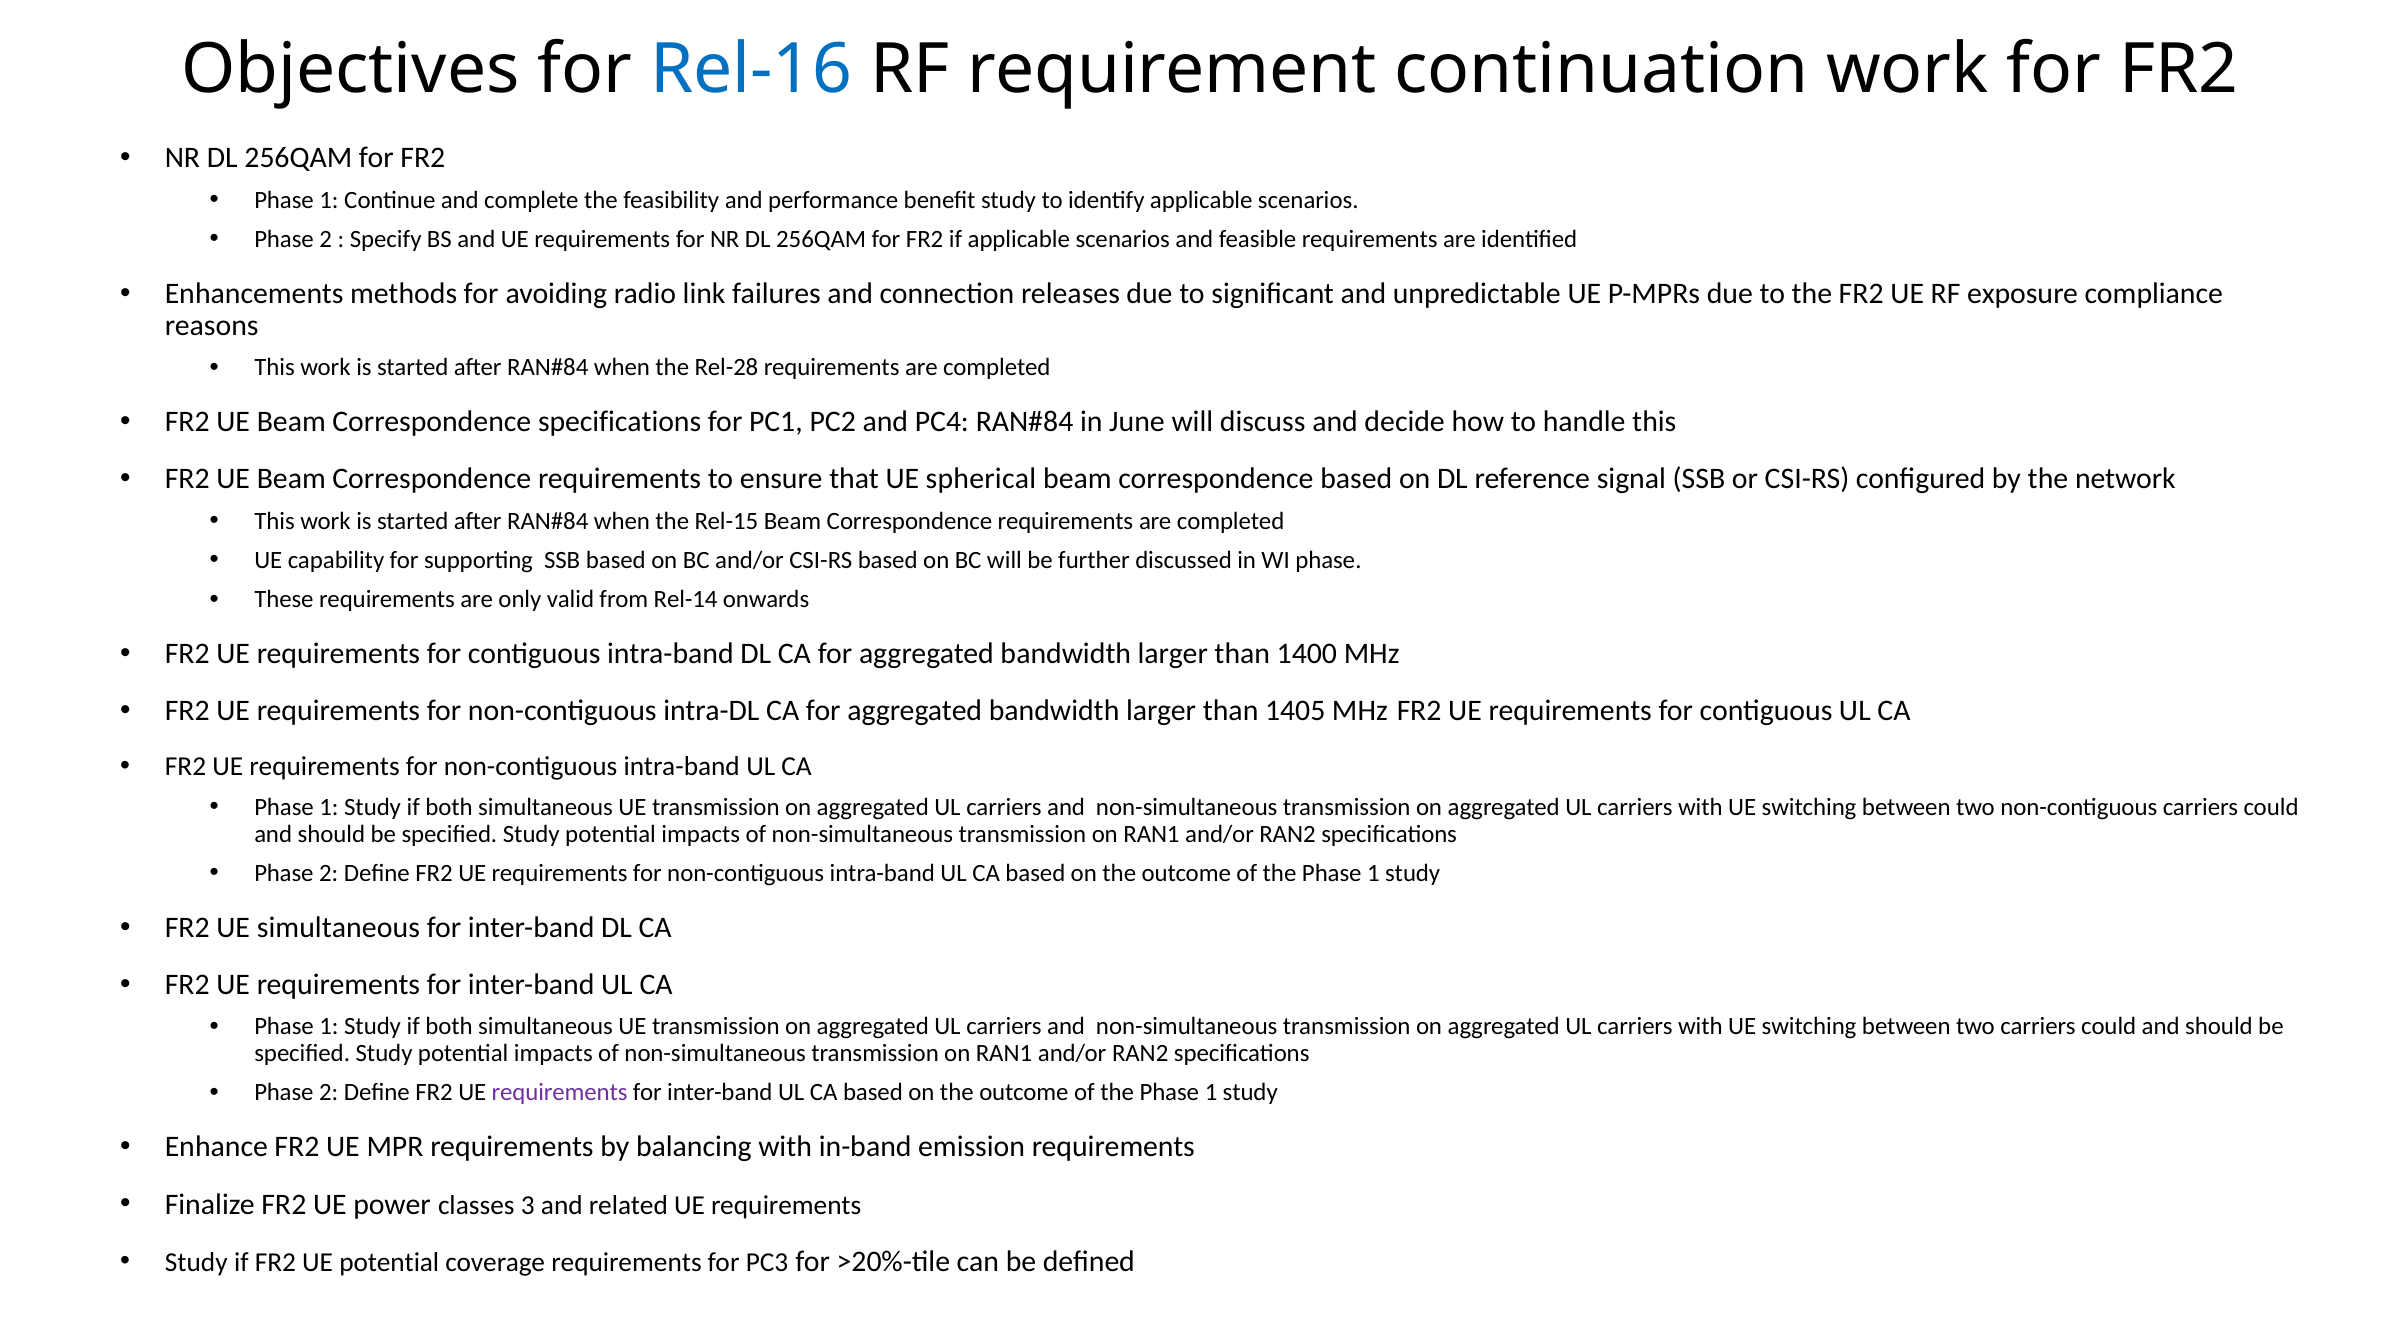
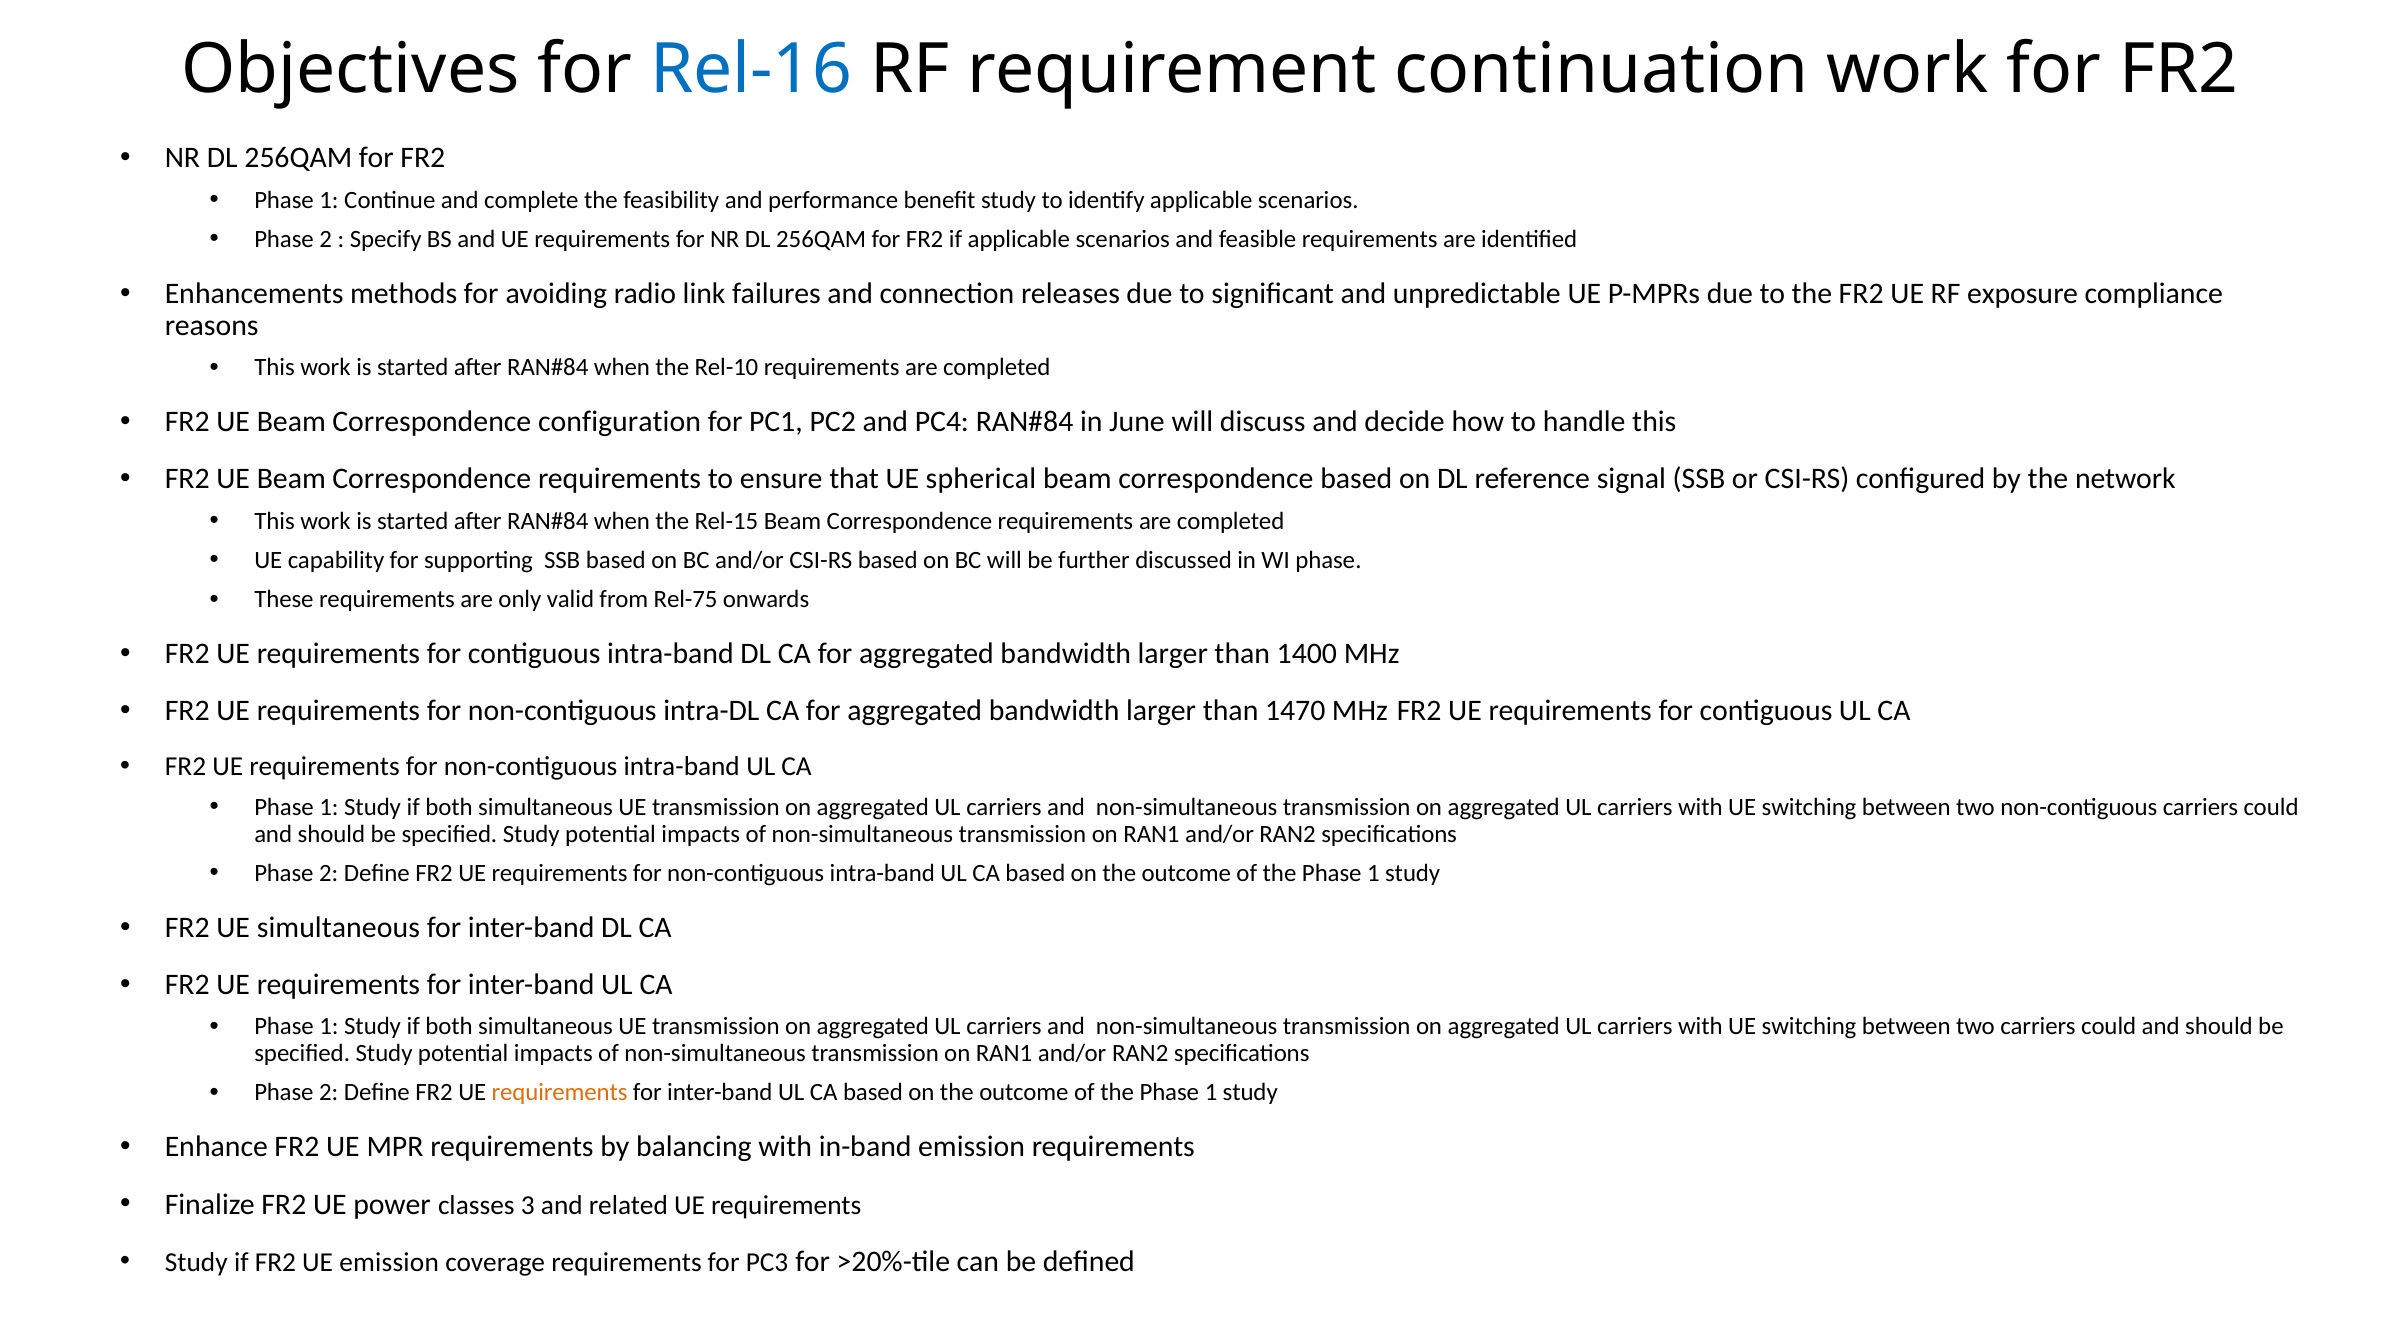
Rel-28: Rel-28 -> Rel-10
Correspondence specifications: specifications -> configuration
Rel-14: Rel-14 -> Rel-75
1405: 1405 -> 1470
requirements at (560, 1093) colour: purple -> orange
UE potential: potential -> emission
